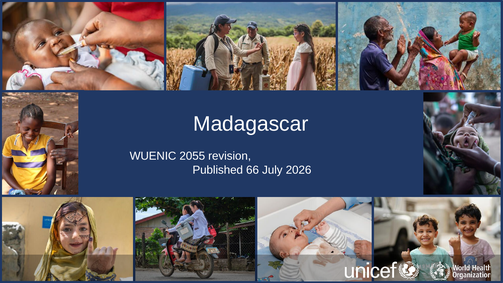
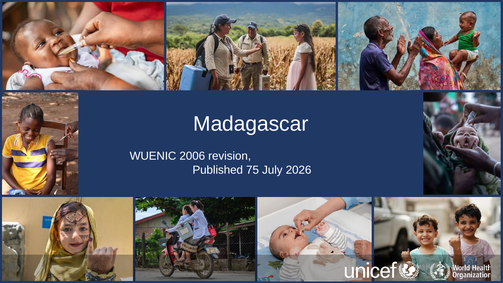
2055: 2055 -> 2006
66: 66 -> 75
